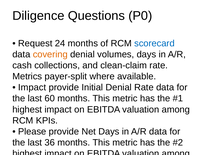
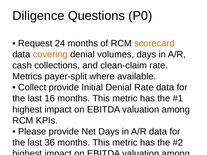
scorecard colour: blue -> orange
Impact at (32, 88): Impact -> Collect
60: 60 -> 16
